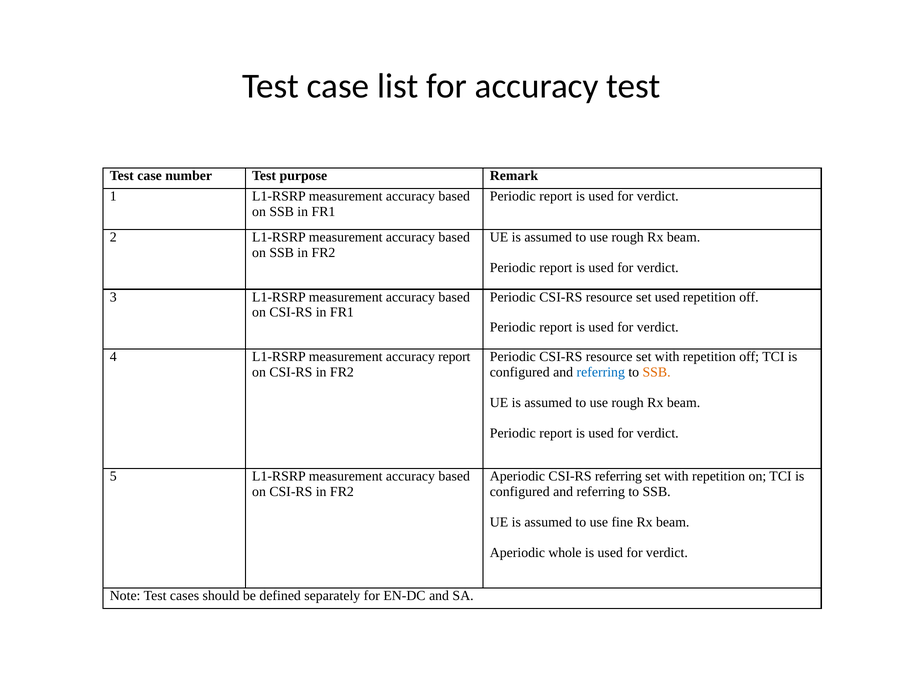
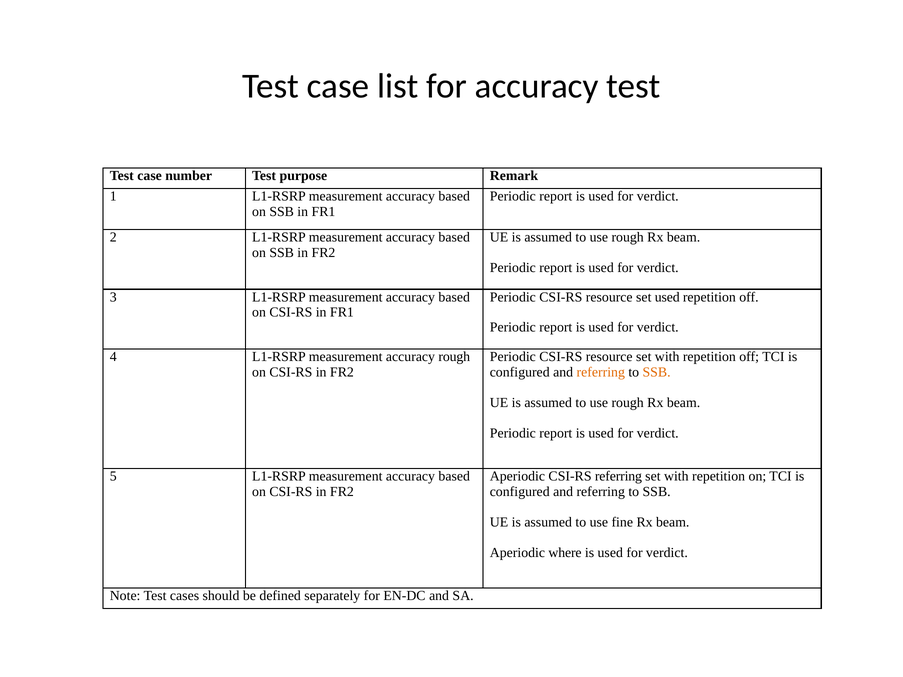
accuracy report: report -> rough
referring at (601, 372) colour: blue -> orange
whole: whole -> where
